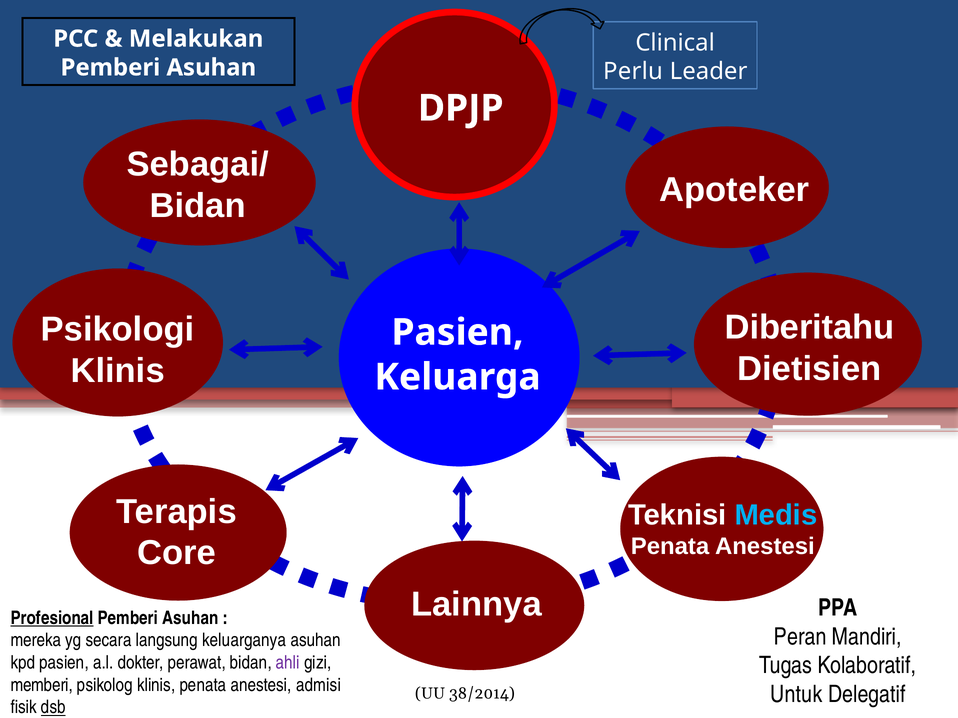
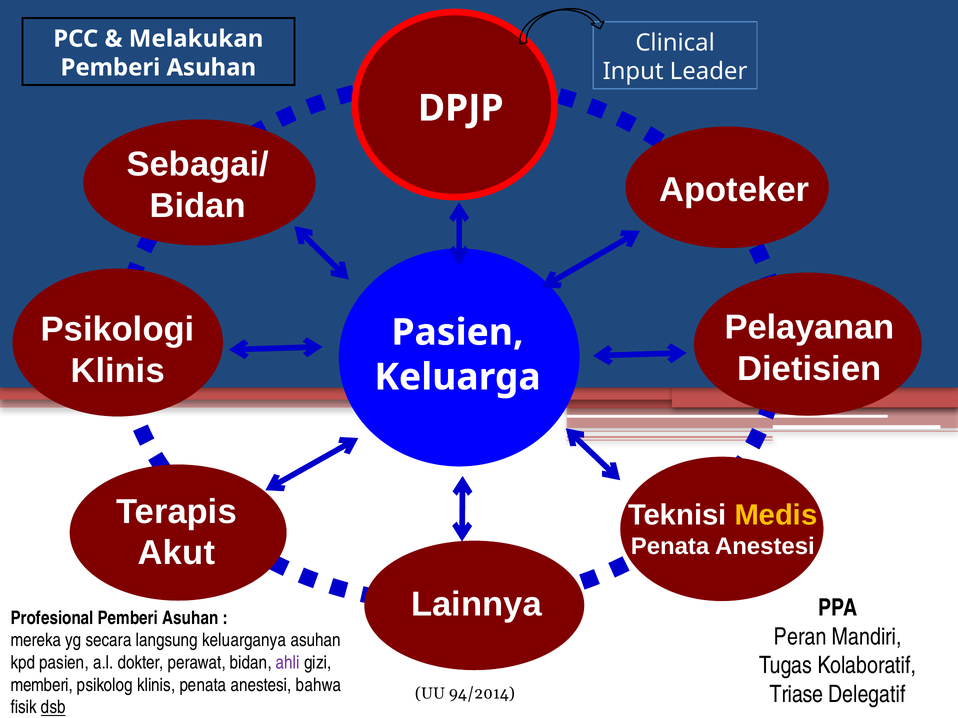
Perlu: Perlu -> Input
Diberitahu: Diberitahu -> Pelayanan
Medis colour: light blue -> yellow
Core: Core -> Akut
Profesional underline: present -> none
admisi: admisi -> bahwa
Untuk: Untuk -> Triase
38/2014: 38/2014 -> 94/2014
